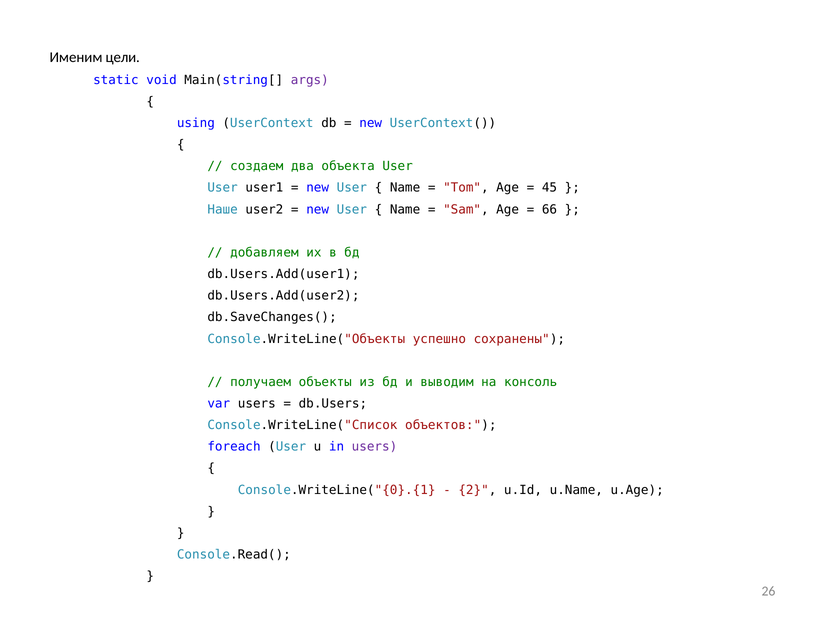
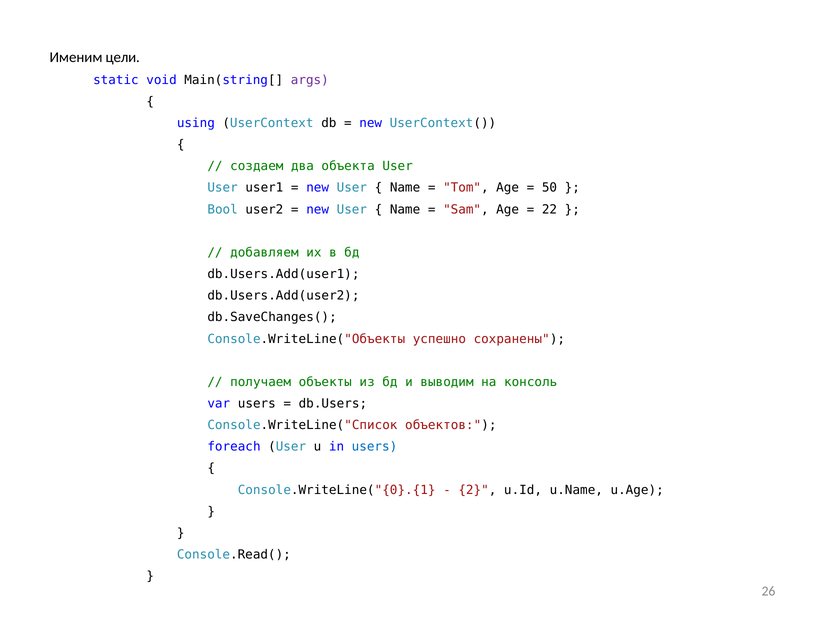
45: 45 -> 50
Наше: Наше -> Bool
66: 66 -> 22
users at (374, 447) colour: purple -> blue
